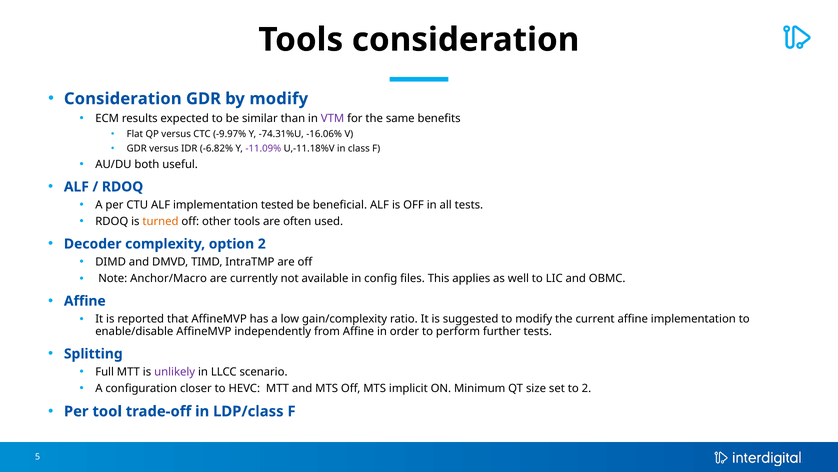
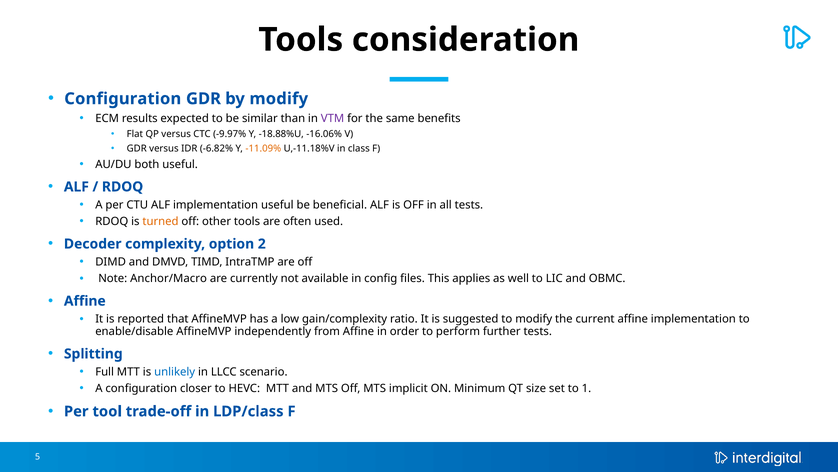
Consideration at (123, 99): Consideration -> Configuration
-74.31%U: -74.31%U -> -18.88%U
-11.09% colour: purple -> orange
implementation tested: tested -> useful
unlikely colour: purple -> blue
to 2: 2 -> 1
